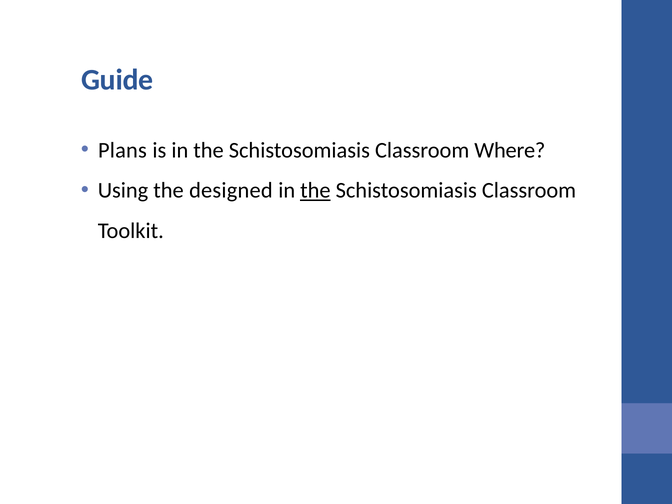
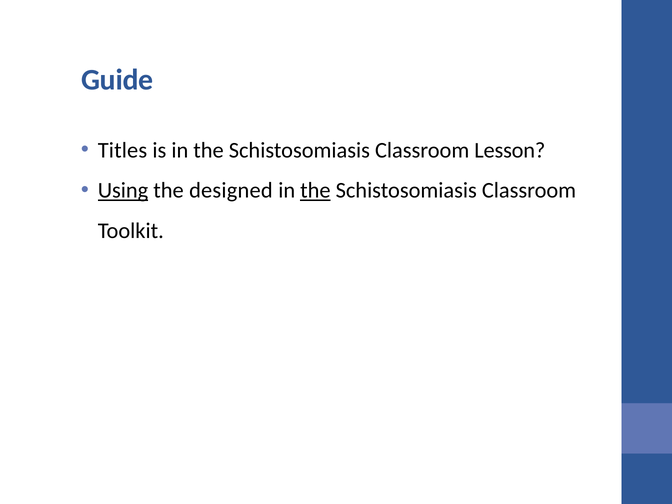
Plans: Plans -> Titles
Where: Where -> Lesson
Using underline: none -> present
